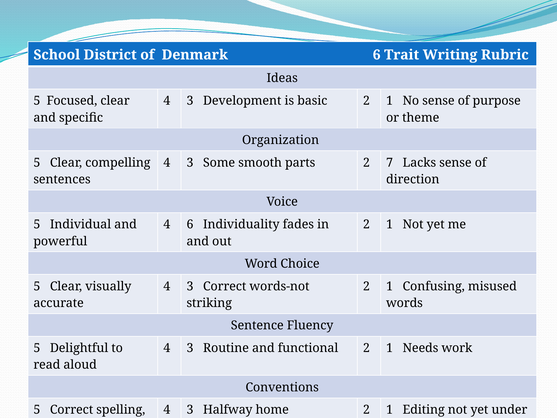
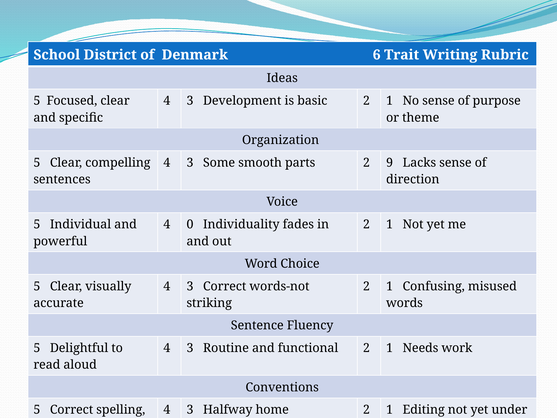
7: 7 -> 9
4 6: 6 -> 0
